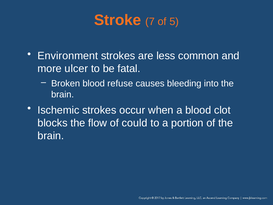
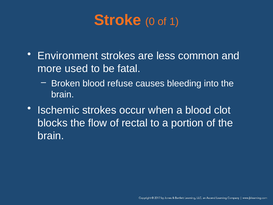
7: 7 -> 0
5: 5 -> 1
ulcer: ulcer -> used
could: could -> rectal
